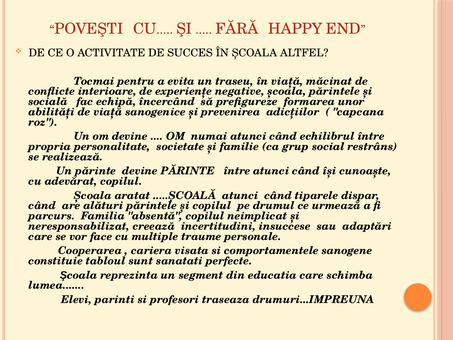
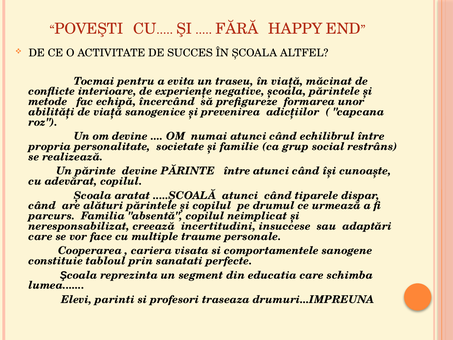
socială: socială -> metode
sunt: sunt -> prin
